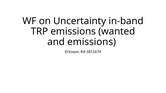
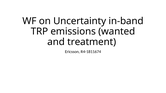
and emissions: emissions -> treatment
